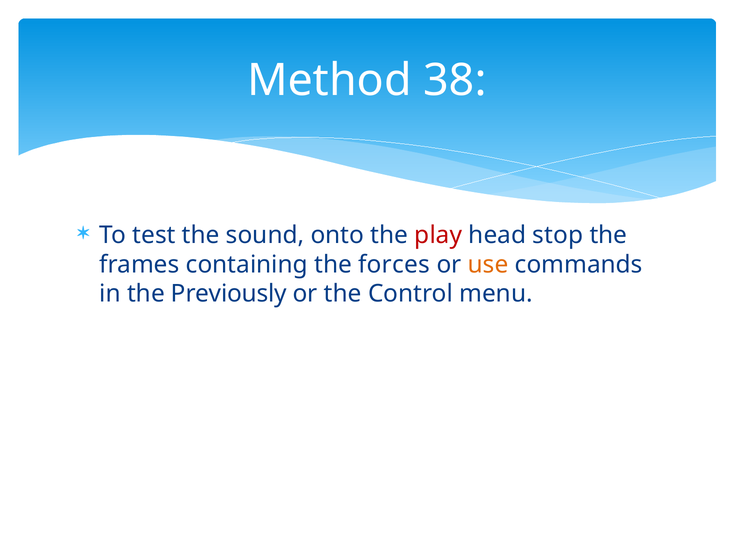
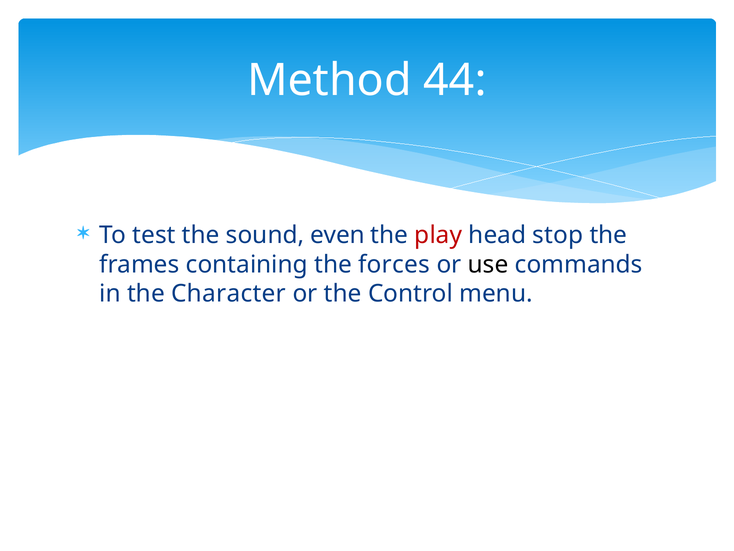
38: 38 -> 44
onto: onto -> even
use colour: orange -> black
Previously: Previously -> Character
